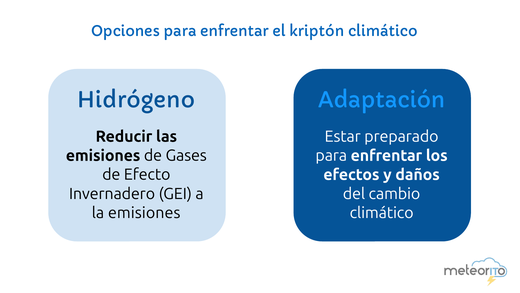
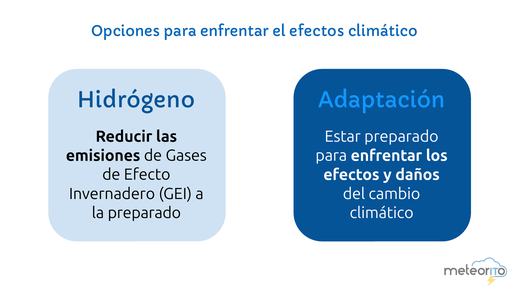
el kriptón: kriptón -> efectos
la emisiones: emisiones -> preparado
